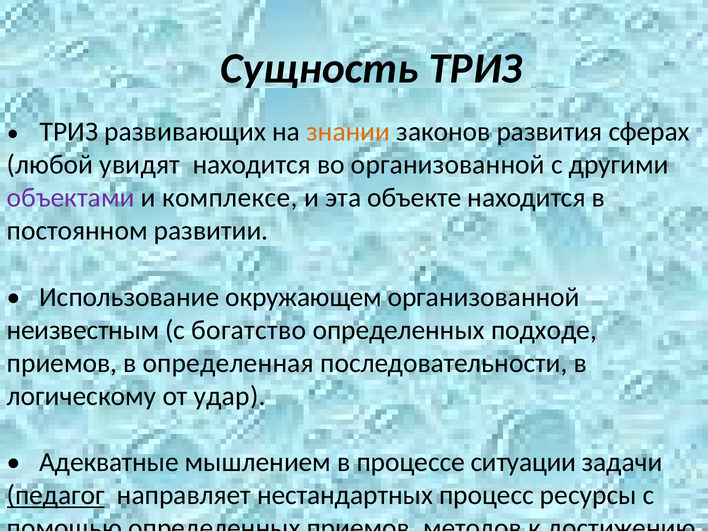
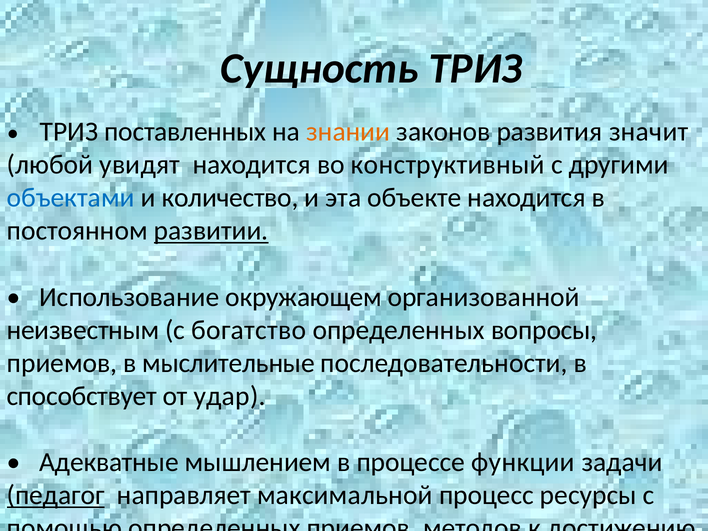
развивающих: развивающих -> поставленных
сферах: сферах -> значит
во организованной: организованной -> конструктивный
объектами colour: purple -> blue
комплексе: комплексе -> количество
развитии underline: none -> present
подходе: подходе -> вопросы
определенная: определенная -> мыслительные
логическому: логическому -> способствует
ситуации: ситуации -> функции
нестандартных: нестандартных -> максимальной
